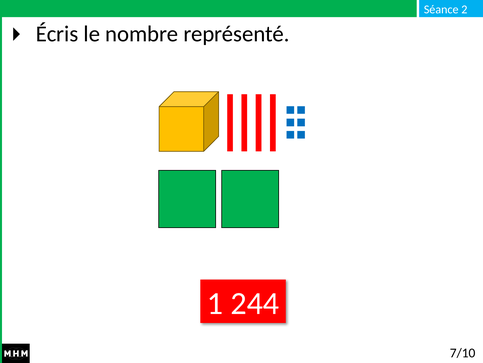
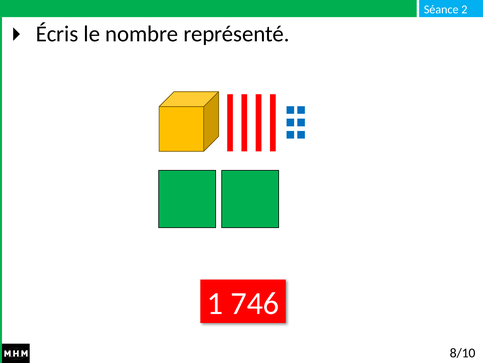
244: 244 -> 746
7/10: 7/10 -> 8/10
